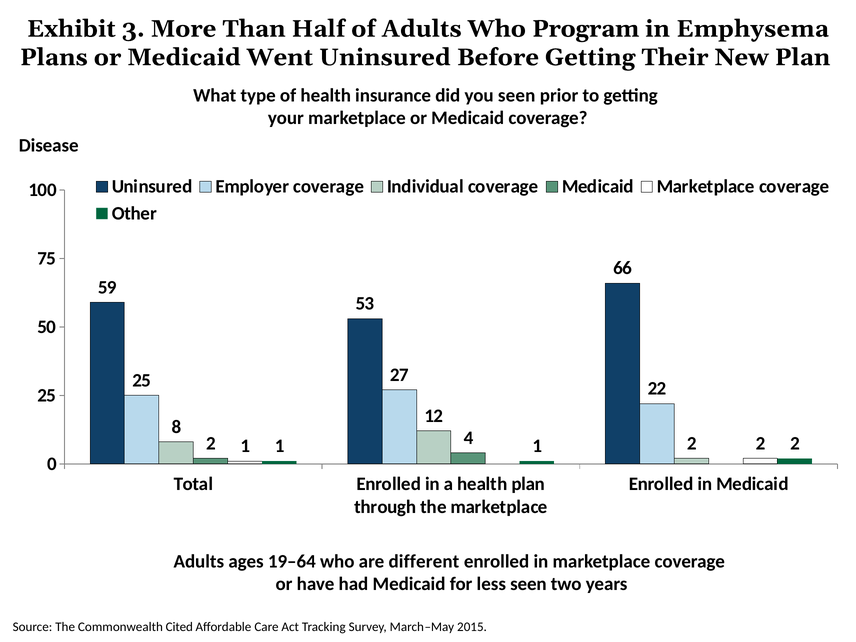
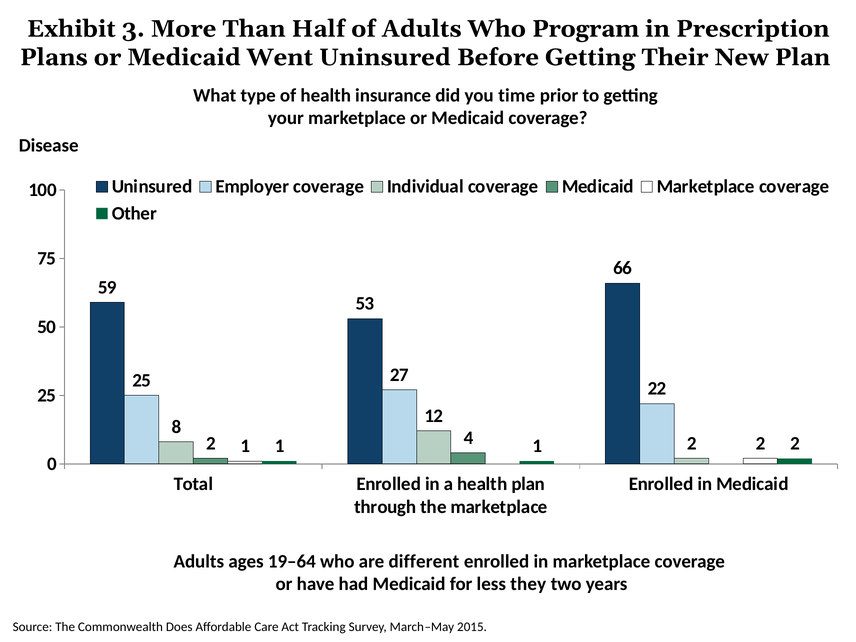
Emphysema: Emphysema -> Prescription
you seen: seen -> time
less seen: seen -> they
Cited: Cited -> Does
